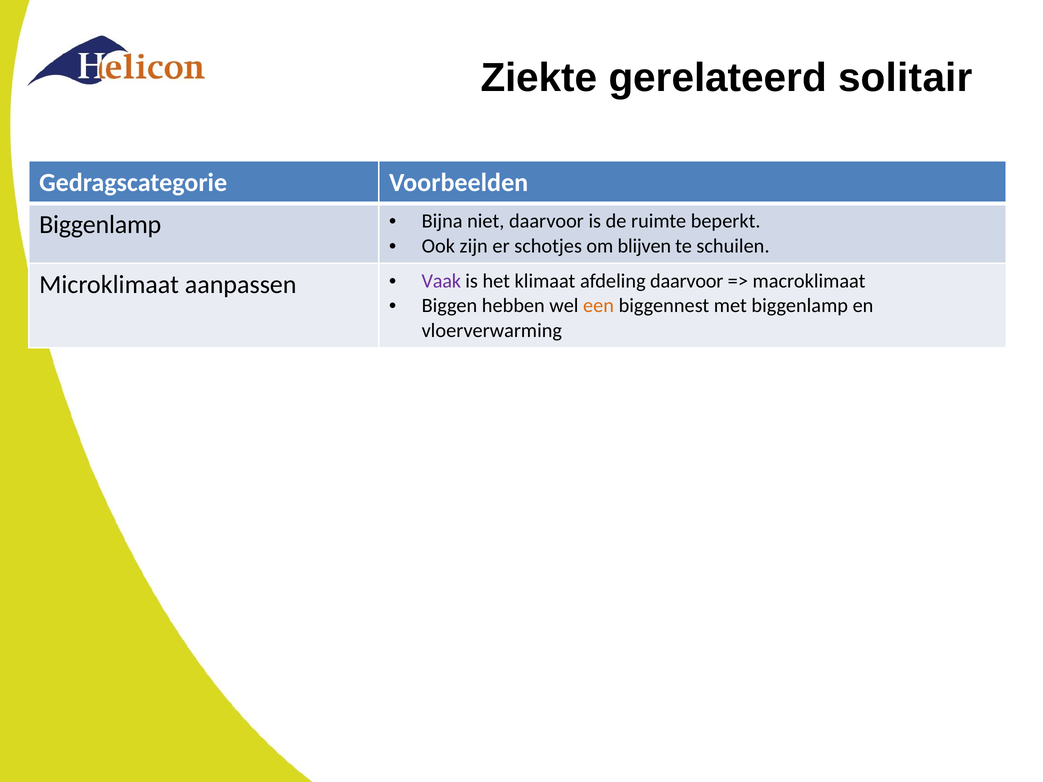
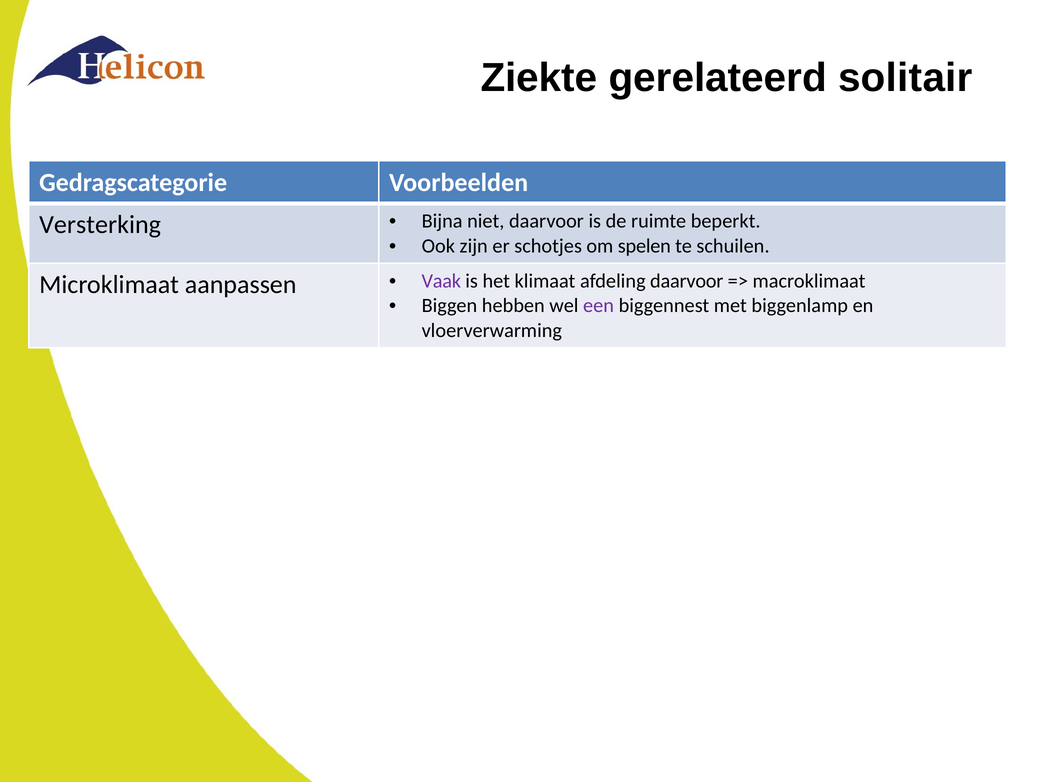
Biggenlamp at (100, 225): Biggenlamp -> Versterking
blijven: blijven -> spelen
een colour: orange -> purple
